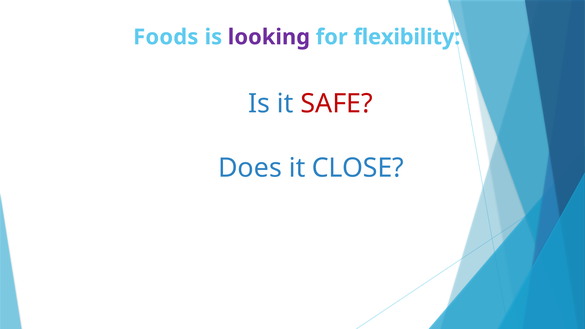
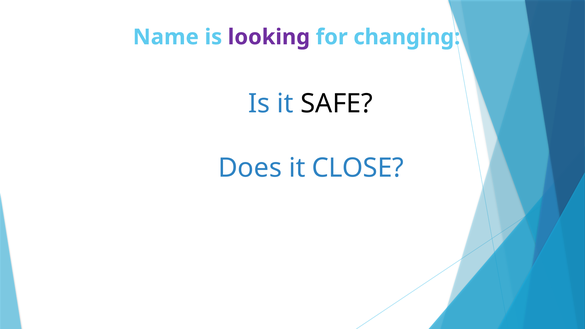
Foods: Foods -> Name
flexibility: flexibility -> changing
SAFE colour: red -> black
